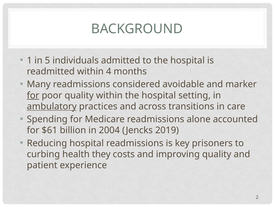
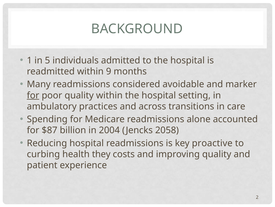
4: 4 -> 9
ambulatory underline: present -> none
$61: $61 -> $87
2019: 2019 -> 2058
prisoners: prisoners -> proactive
